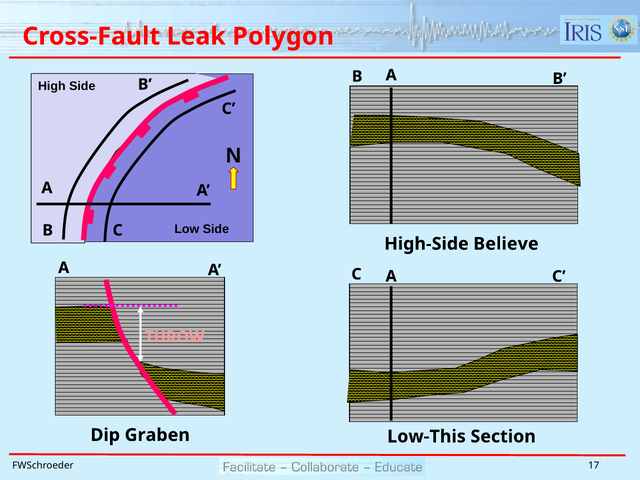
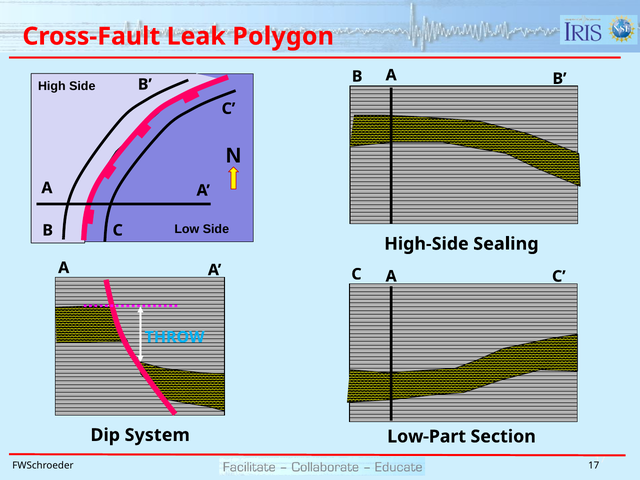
Believe: Believe -> Sealing
THROW colour: pink -> light blue
Graben: Graben -> System
Low-This: Low-This -> Low-Part
